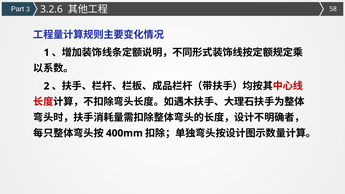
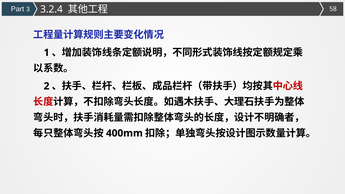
3.2.6: 3.2.6 -> 3.2.4
